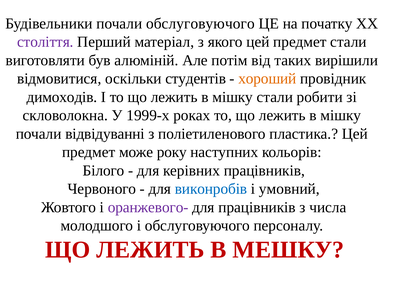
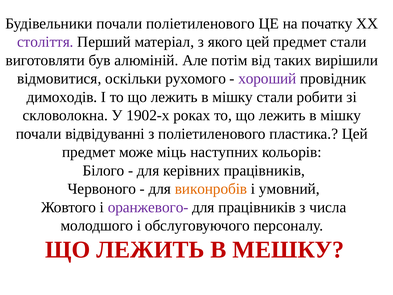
почали обслуговуючого: обслуговуючого -> поліетиленового
студентів: студентів -> рухомого
хороший colour: orange -> purple
1999-х: 1999-х -> 1902-х
року: року -> міць
виконробів colour: blue -> orange
